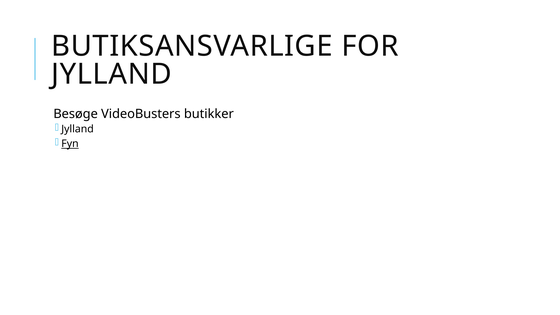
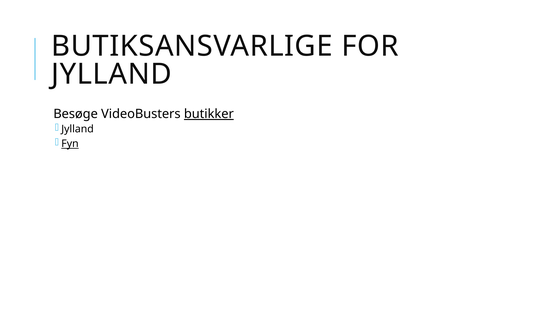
butikker underline: none -> present
